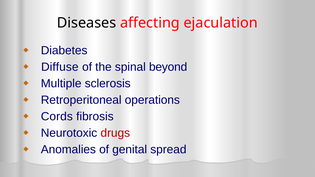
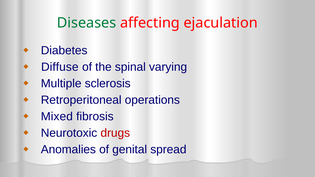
Diseases colour: black -> green
beyond: beyond -> varying
Cords: Cords -> Mixed
